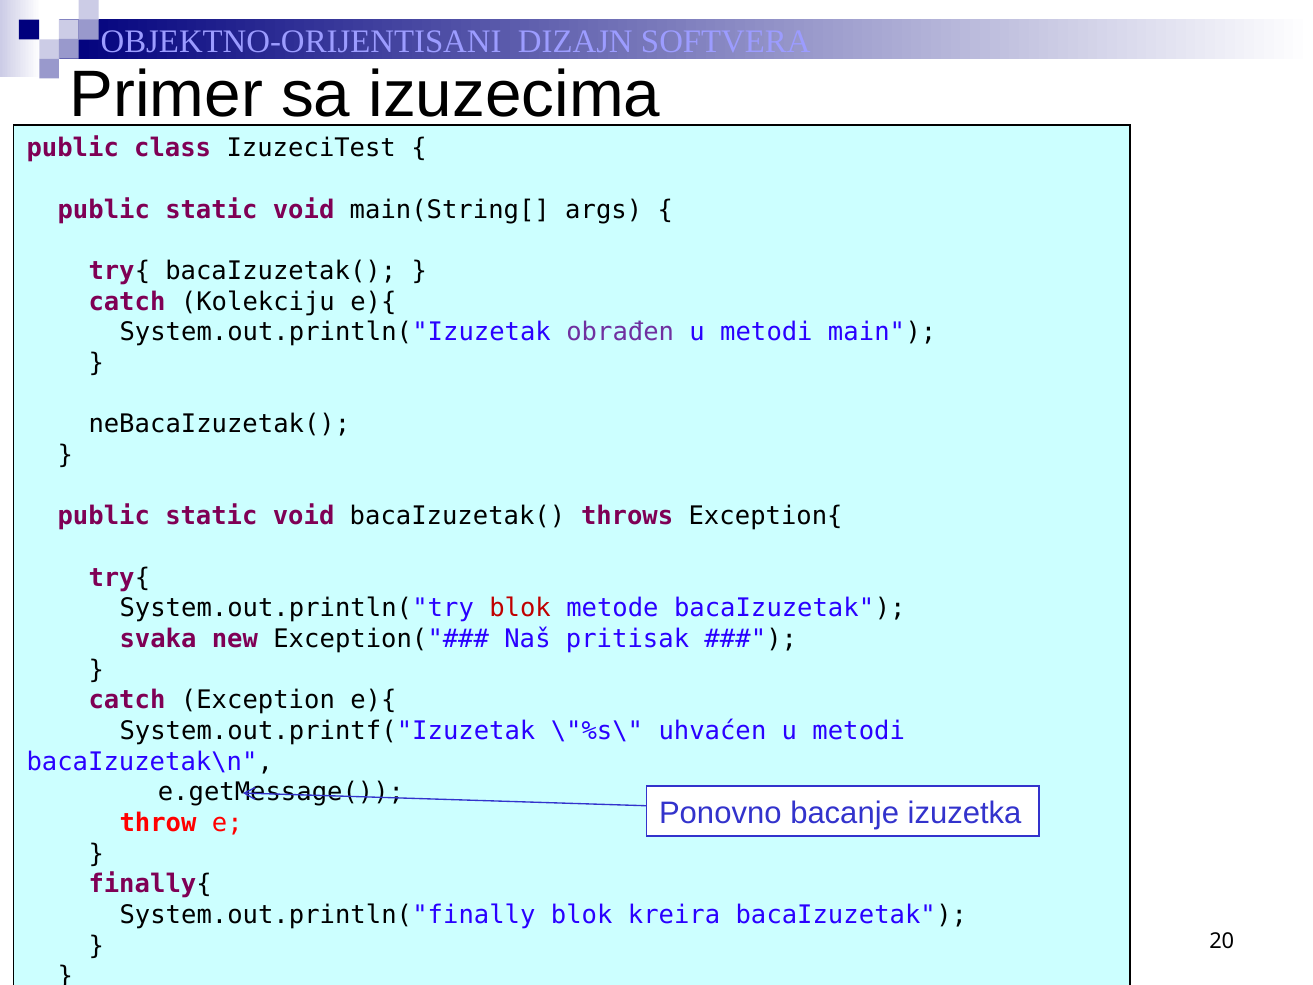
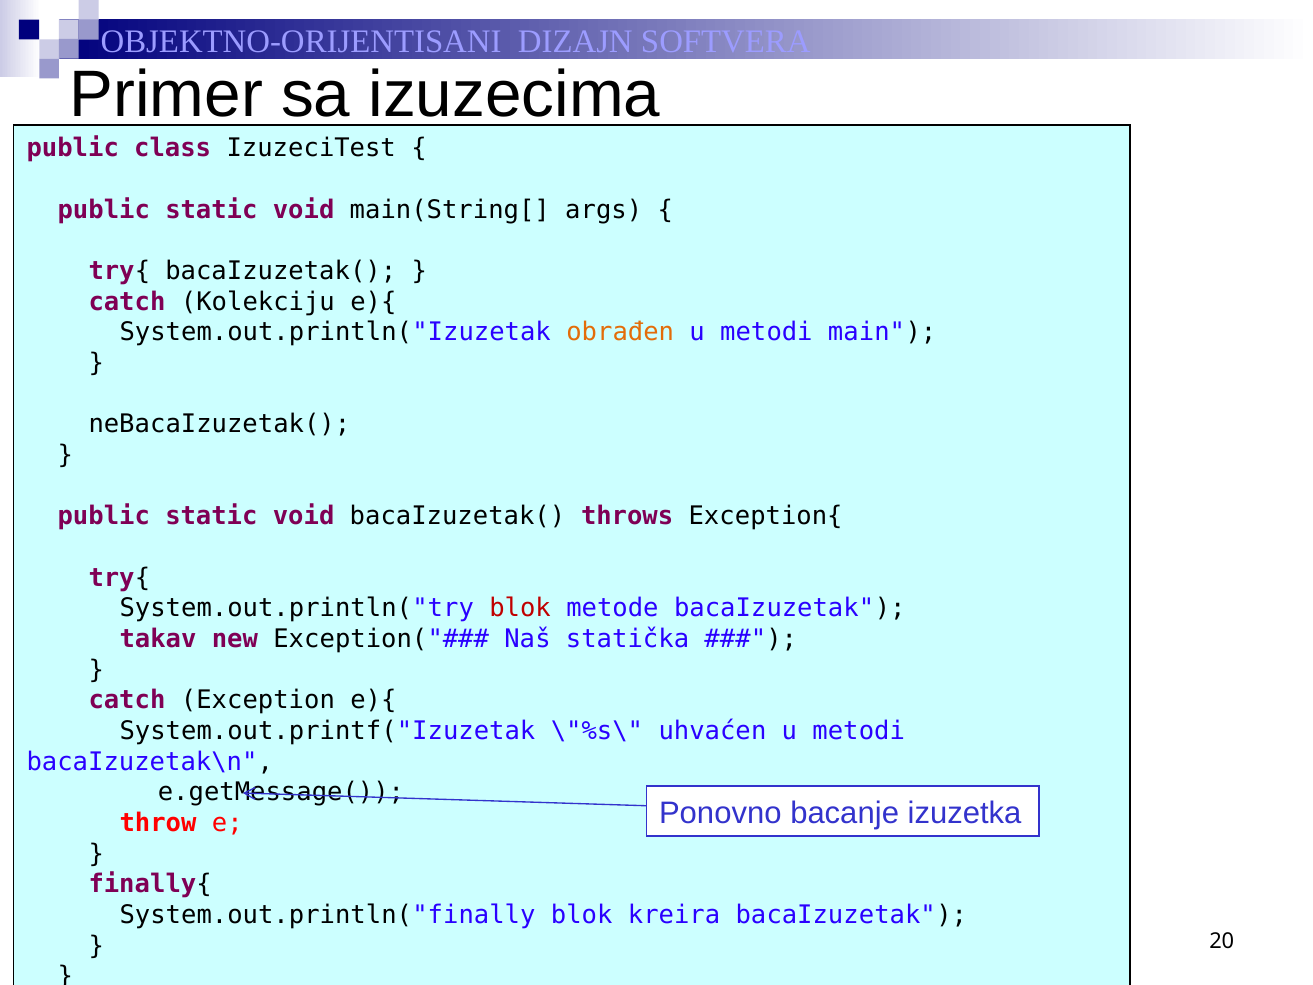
obrađen colour: purple -> orange
svaka: svaka -> takav
pritisak: pritisak -> statička
